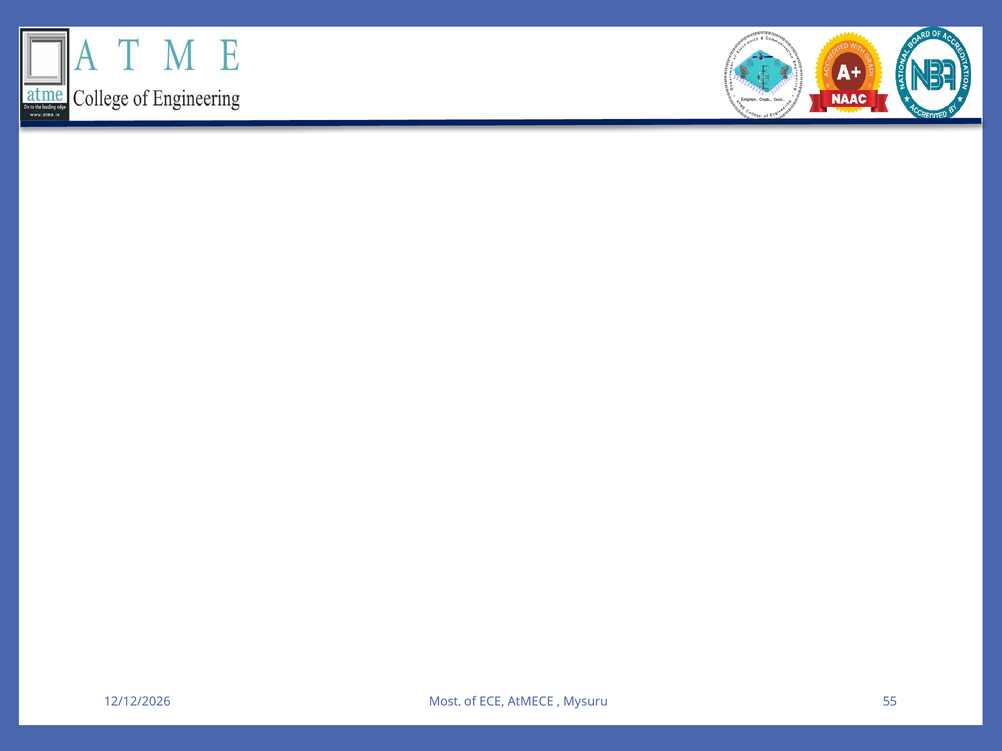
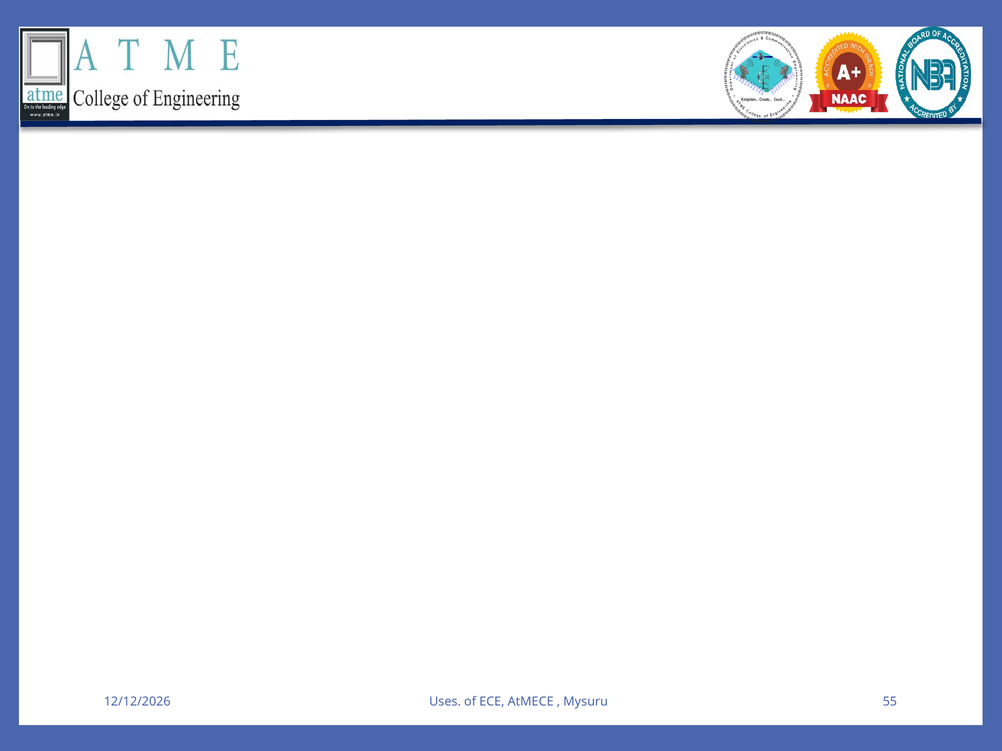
Most: Most -> Uses
